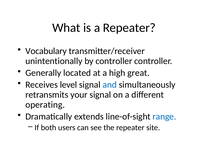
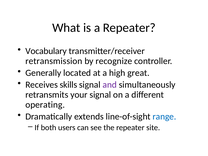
unintentionally: unintentionally -> retransmission
by controller: controller -> recognize
level: level -> skills
and colour: blue -> purple
